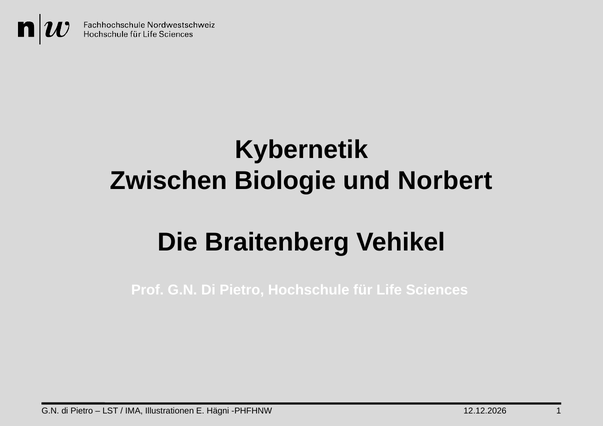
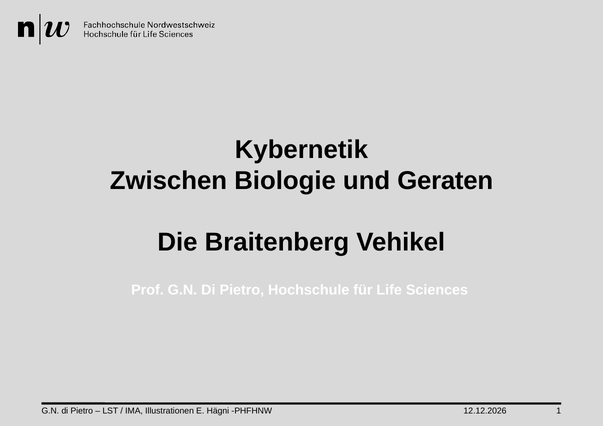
Norbert: Norbert -> Geraten
